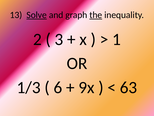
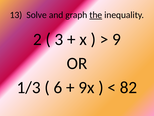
Solve underline: present -> none
1: 1 -> 9
63: 63 -> 82
